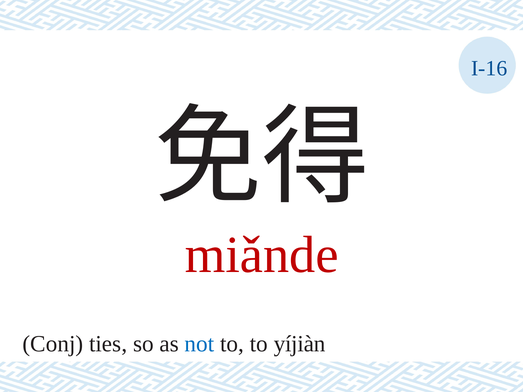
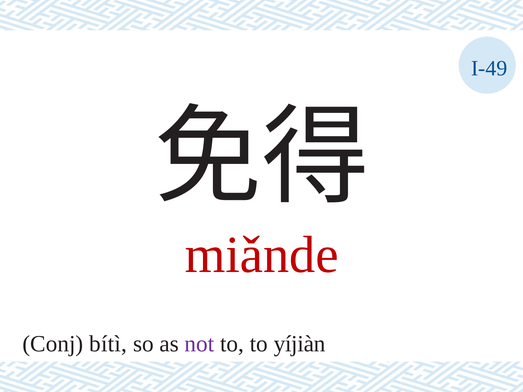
I-16: I-16 -> I-49
ties: ties -> bítì
not colour: blue -> purple
